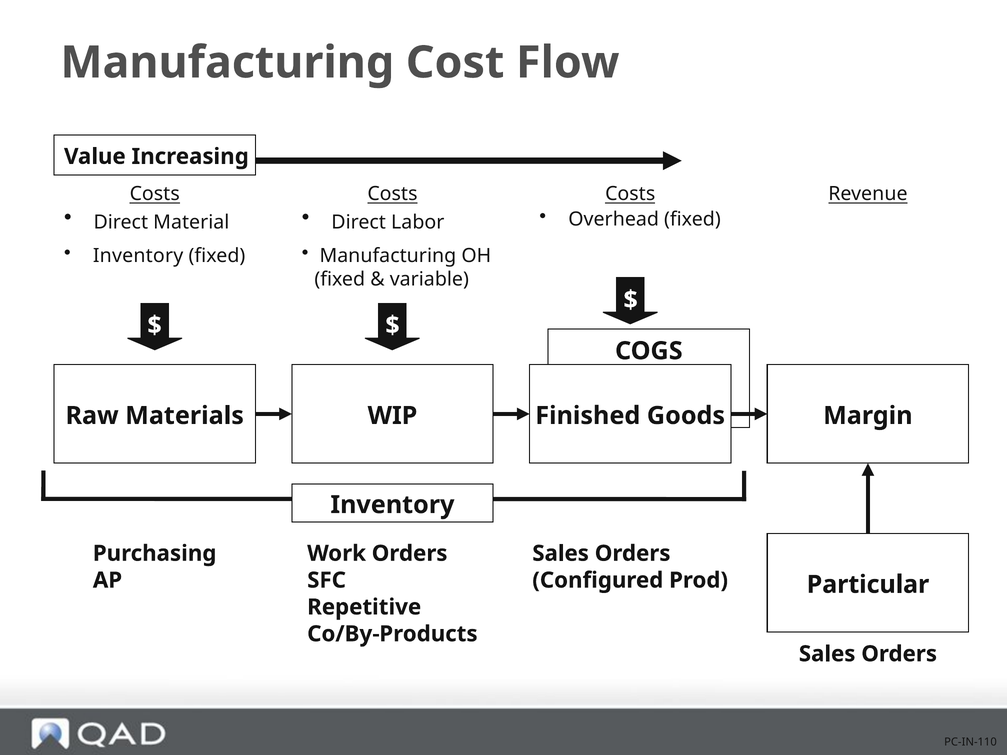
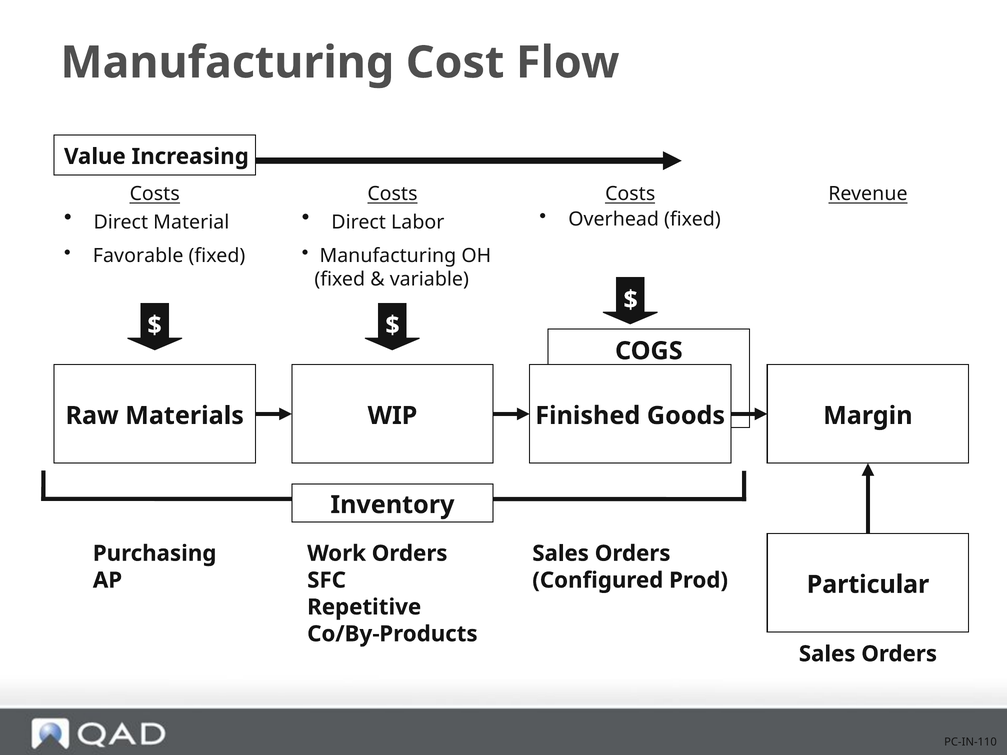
Inventory at (138, 256): Inventory -> Favorable
